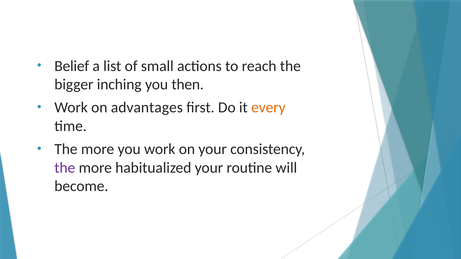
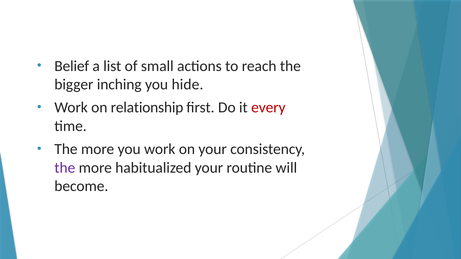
then: then -> hide
advantages: advantages -> relationship
every colour: orange -> red
